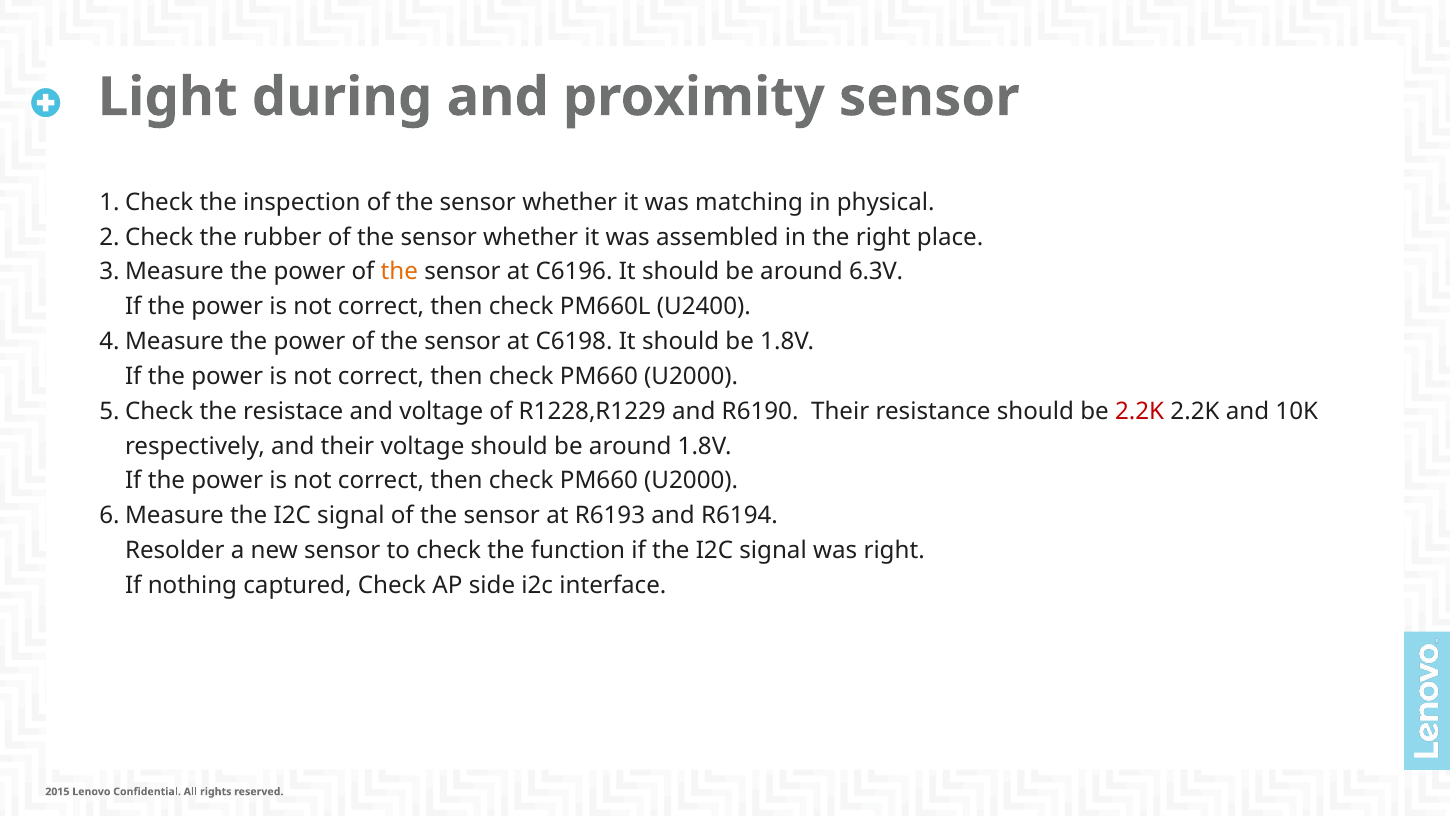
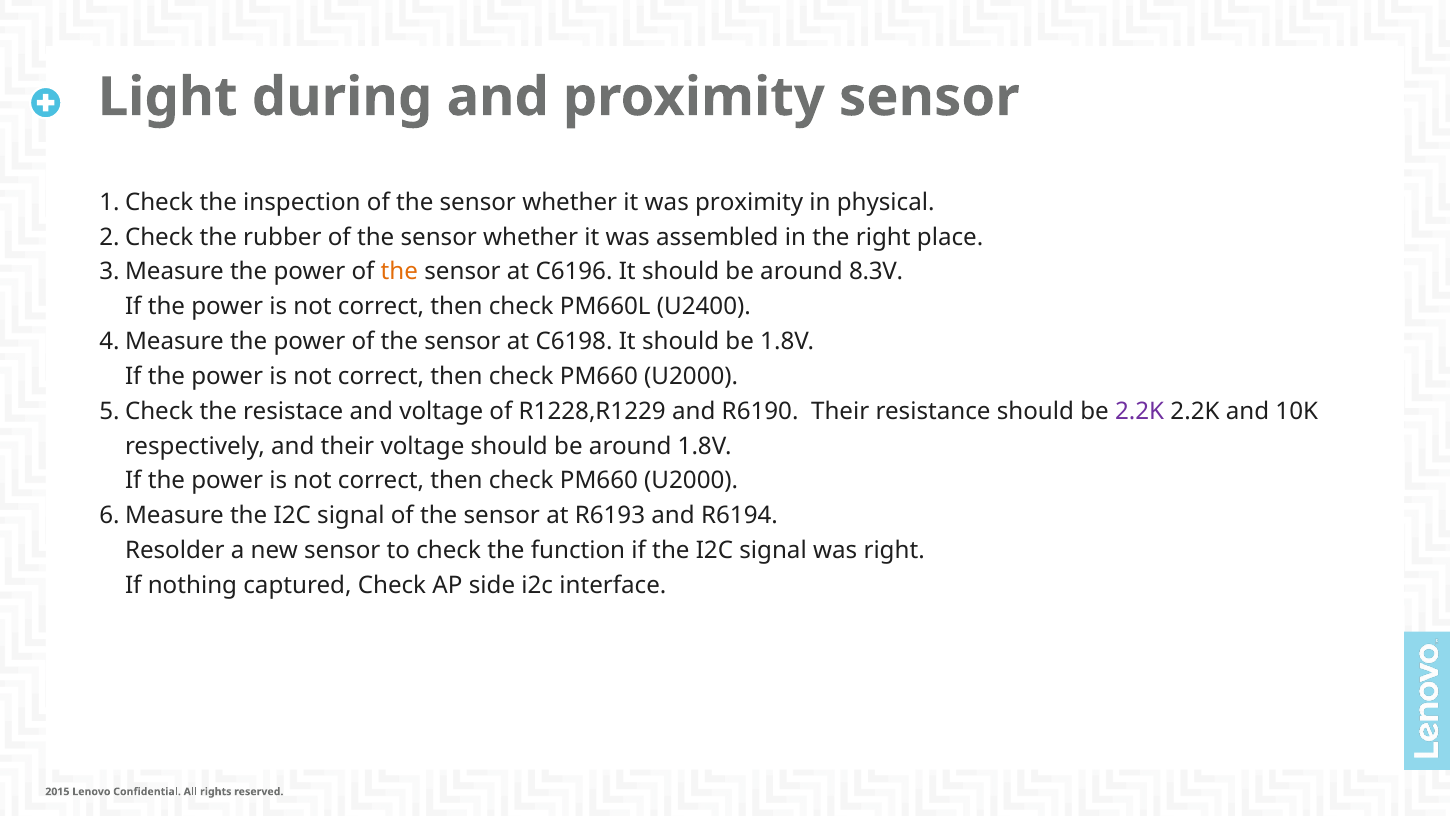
was matching: matching -> proximity
6.3V: 6.3V -> 8.3V
2.2K at (1140, 411) colour: red -> purple
